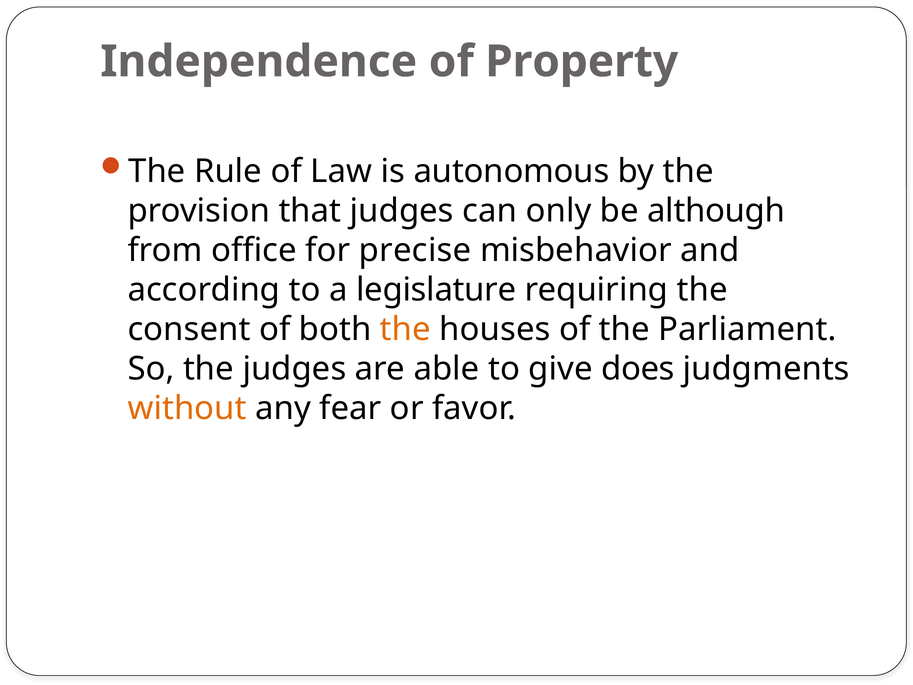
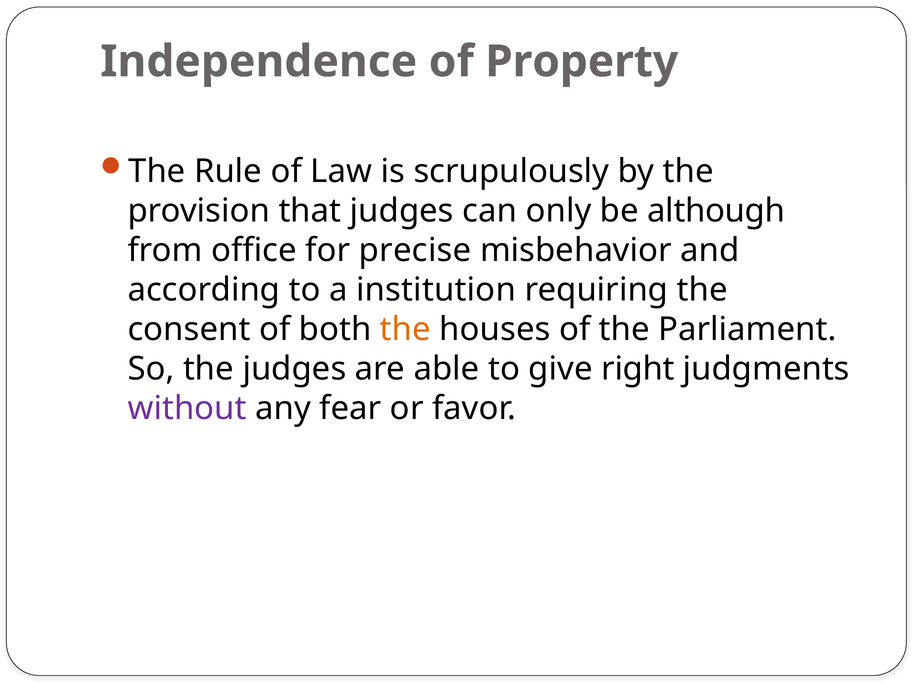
autonomous: autonomous -> scrupulously
legislature: legislature -> institution
does: does -> right
without colour: orange -> purple
